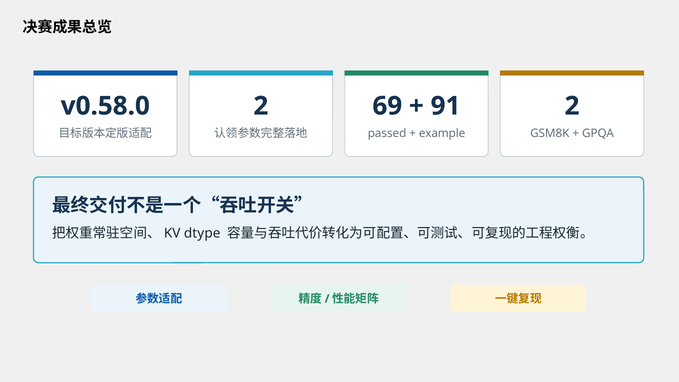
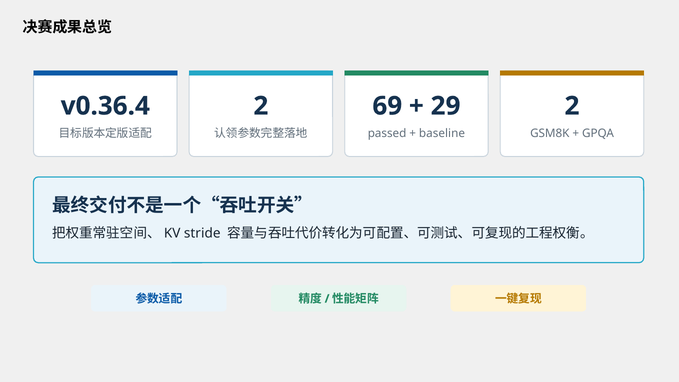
v0.58.0: v0.58.0 -> v0.36.4
91: 91 -> 29
example: example -> baseline
dtype: dtype -> stride
